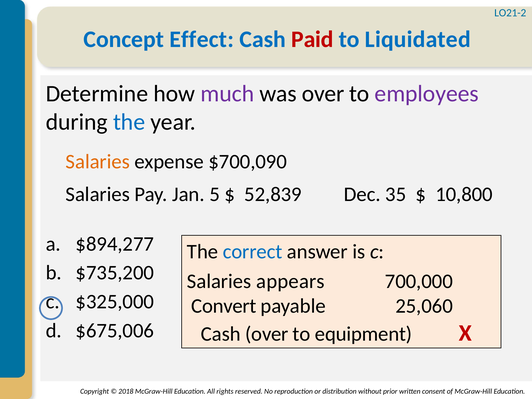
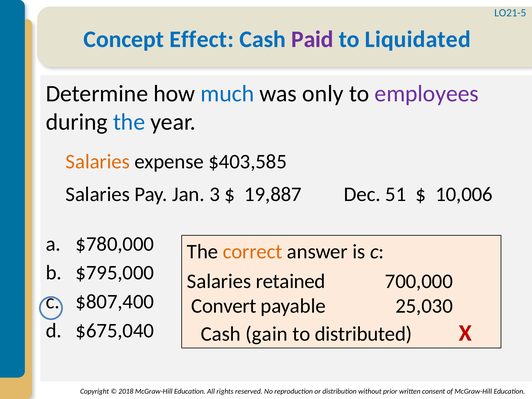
LO21-2: LO21-2 -> LO21-5
Paid colour: red -> purple
much colour: purple -> blue
was over: over -> only
$700,090: $700,090 -> $403,585
5: 5 -> 3
52,839: 52,839 -> 19,887
35: 35 -> 51
10,800: 10,800 -> 10,006
$894,277: $894,277 -> $780,000
correct colour: blue -> orange
$735,200: $735,200 -> $795,000
appears: appears -> retained
$325,000: $325,000 -> $807,400
25,060: 25,060 -> 25,030
$675,006: $675,006 -> $675,040
Cash over: over -> gain
equipment: equipment -> distributed
